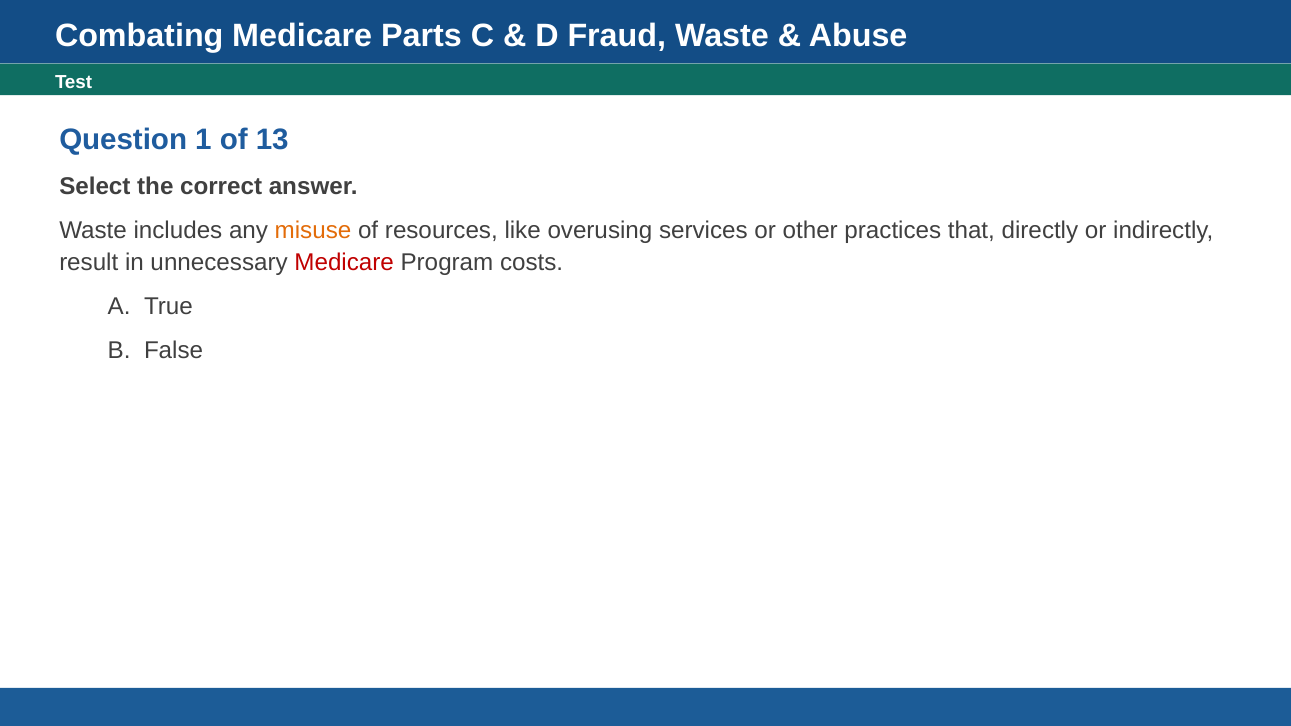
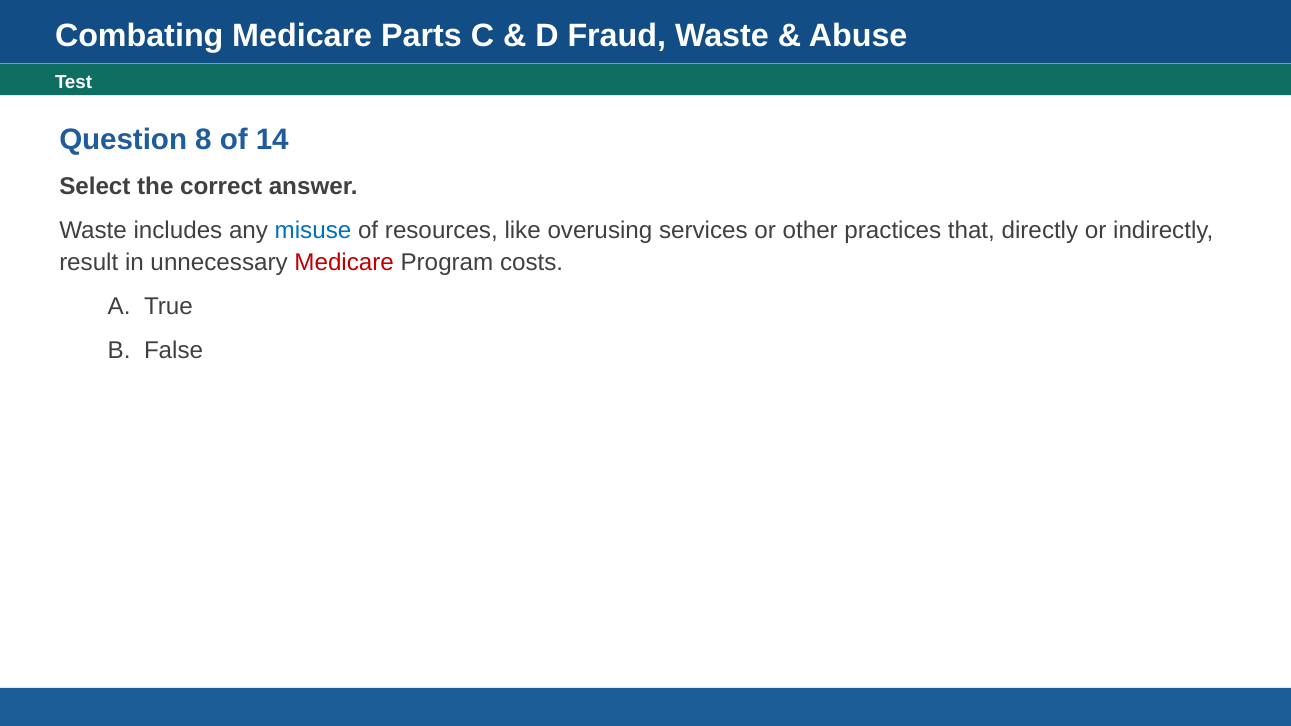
1: 1 -> 8
13: 13 -> 14
misuse colour: orange -> blue
